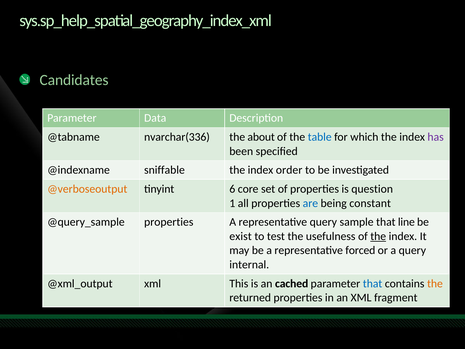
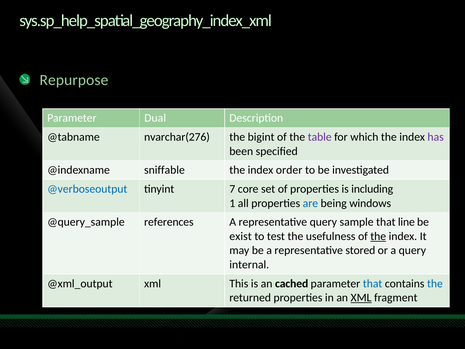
Candidates: Candidates -> Repurpose
Data: Data -> Dual
nvarchar(336: nvarchar(336 -> nvarchar(276
about: about -> bigint
table colour: blue -> purple
@verboseoutput colour: orange -> blue
6: 6 -> 7
question: question -> including
constant: constant -> windows
properties at (169, 222): properties -> references
forced: forced -> stored
the at (435, 283) colour: orange -> blue
XML at (361, 297) underline: none -> present
